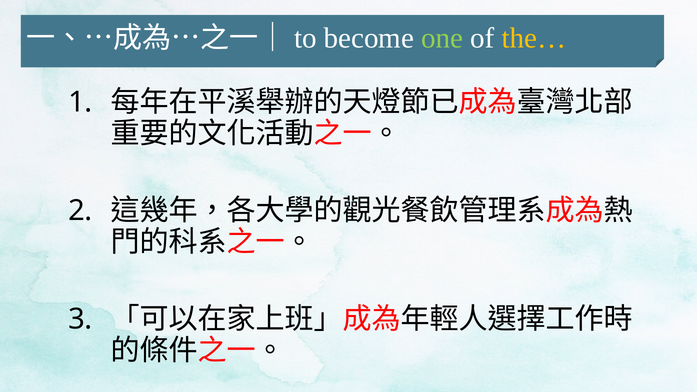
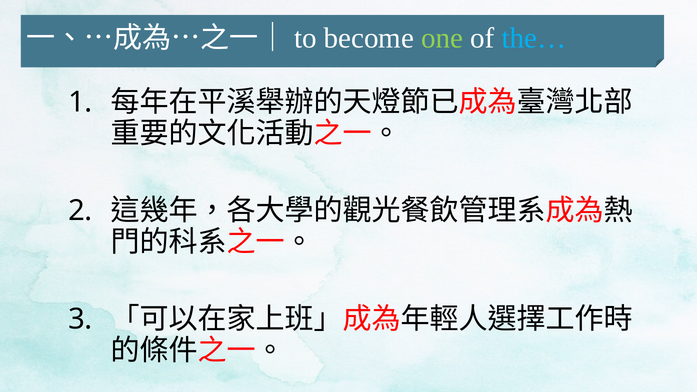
the… colour: yellow -> light blue
